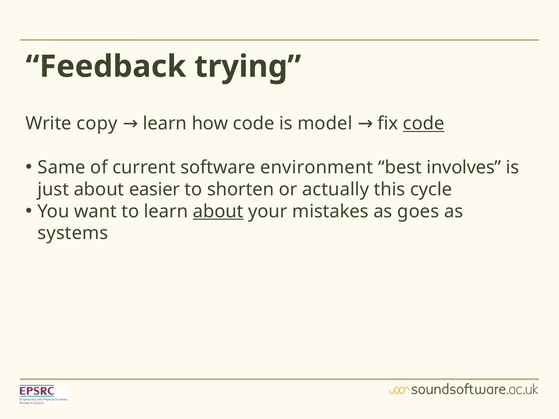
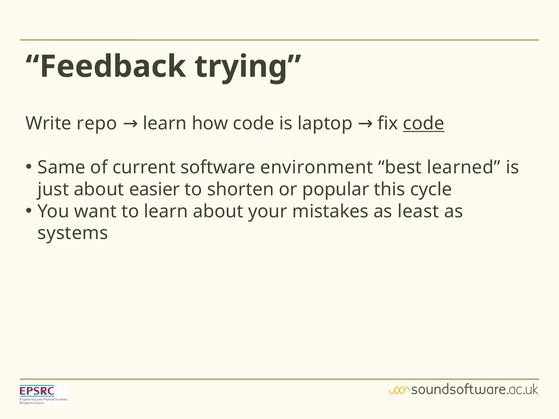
copy: copy -> repo
model: model -> laptop
involves: involves -> learned
actually: actually -> popular
about at (218, 211) underline: present -> none
goes: goes -> least
